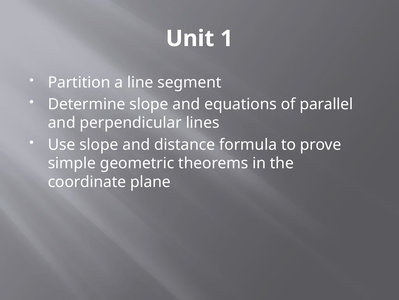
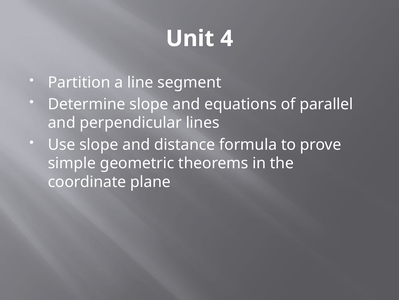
1: 1 -> 4
